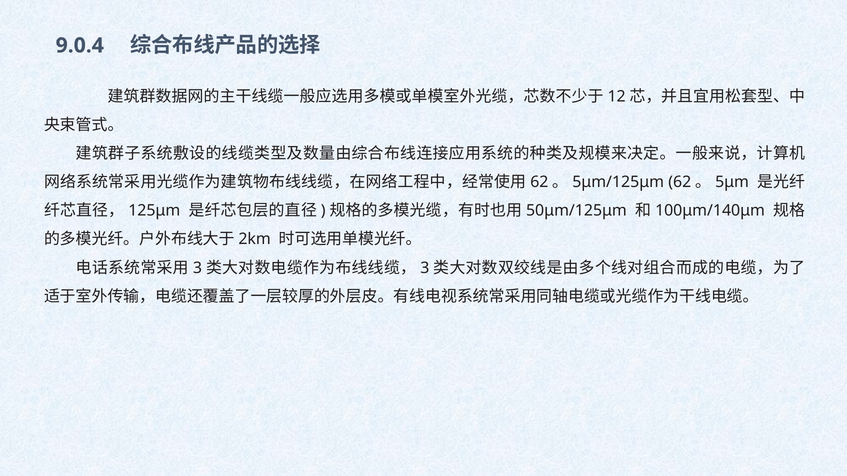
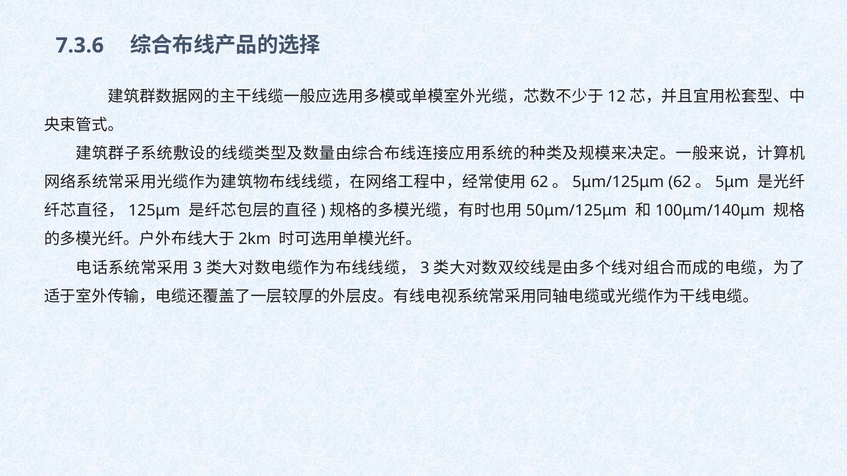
9.0.4: 9.0.4 -> 7.3.6
